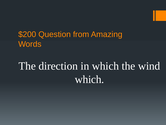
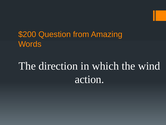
which at (89, 79): which -> action
